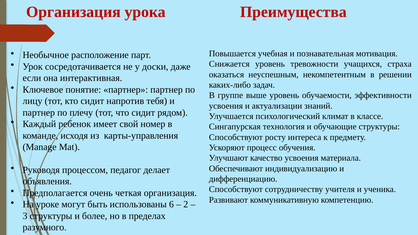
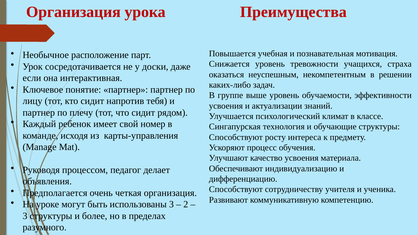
использованы 6: 6 -> 3
